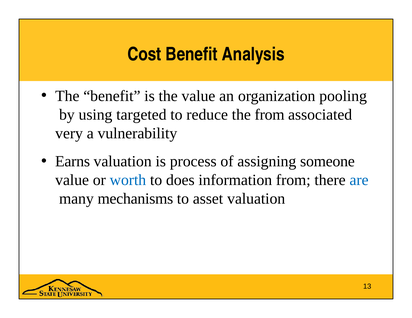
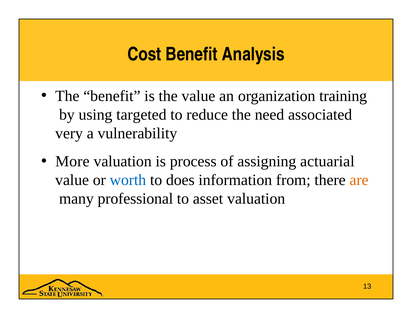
pooling: pooling -> training
the from: from -> need
Earns: Earns -> More
someone: someone -> actuarial
are colour: blue -> orange
mechanisms: mechanisms -> professional
